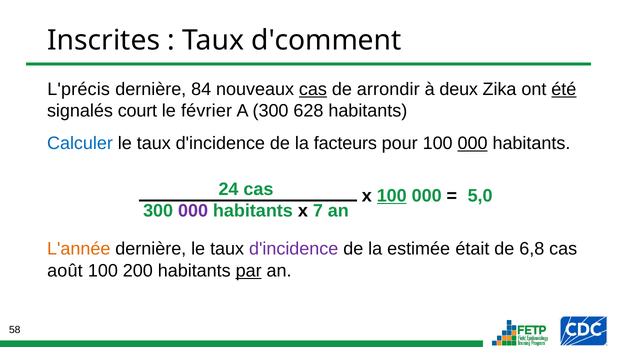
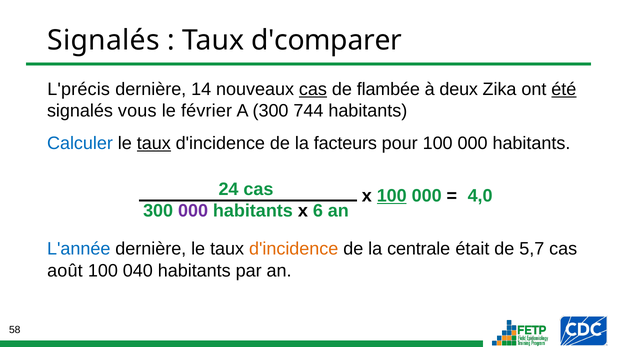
Inscrites at (104, 41): Inscrites -> Signalés
d'comment: d'comment -> d'comparer
84: 84 -> 14
arrondir: arrondir -> flambée
court: court -> vous
628: 628 -> 744
taux at (154, 143) underline: none -> present
000 at (473, 143) underline: present -> none
5,0: 5,0 -> 4,0
7: 7 -> 6
L'année colour: orange -> blue
d'incidence at (294, 249) colour: purple -> orange
estimée: estimée -> centrale
6,8: 6,8 -> 5,7
200: 200 -> 040
par underline: present -> none
